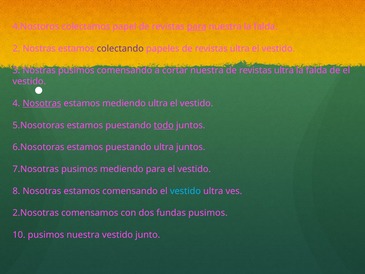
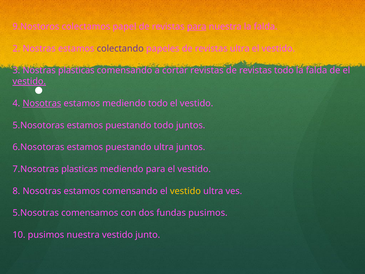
4.Nostoros: 4.Nostoros -> 9.Nostoros
Nostras pusimos: pusimos -> plasticas
cortar nuestra: nuestra -> revistas
ultra at (284, 70): ultra -> todo
vestido at (29, 81) underline: none -> present
mediendo ultra: ultra -> todo
todo at (164, 125) underline: present -> none
7.Nosotras pusimos: pusimos -> plasticas
vestido at (185, 191) colour: light blue -> yellow
2.Nosotras: 2.Nosotras -> 5.Nosotras
